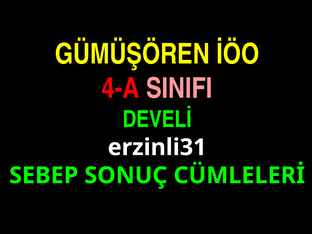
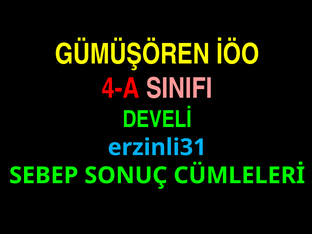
erzinli31 colour: white -> light blue
